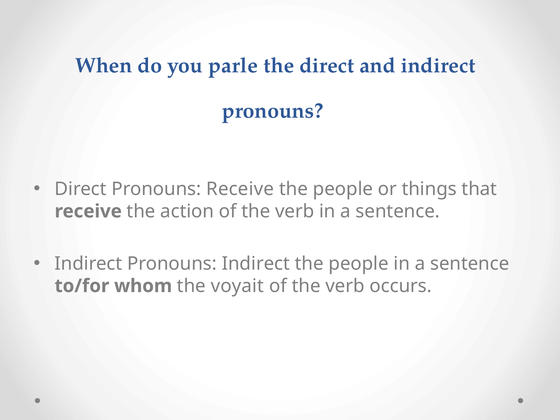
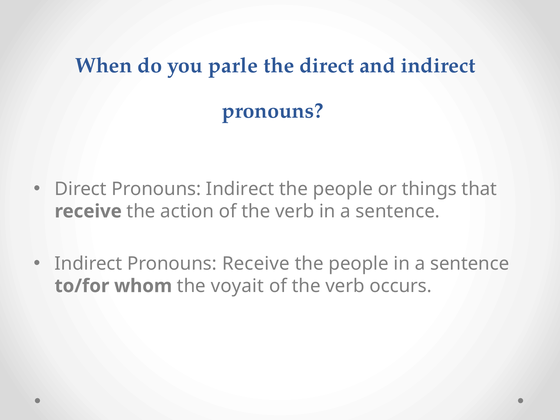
Pronouns Receive: Receive -> Indirect
Pronouns Indirect: Indirect -> Receive
